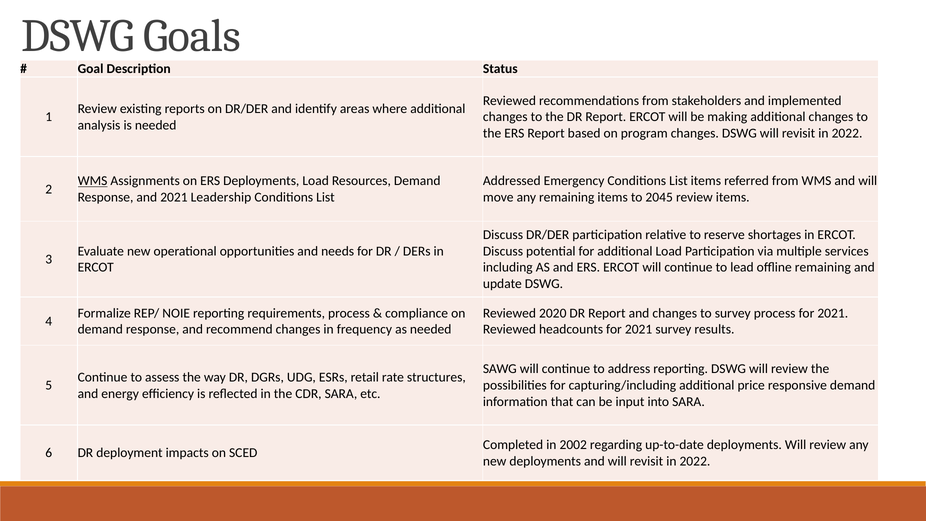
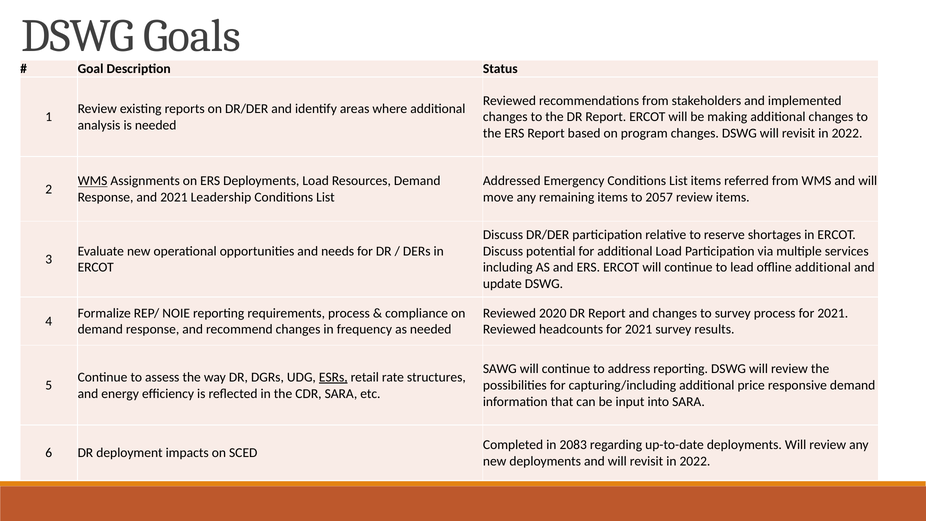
2045: 2045 -> 2057
offline remaining: remaining -> additional
ESRs underline: none -> present
2002: 2002 -> 2083
